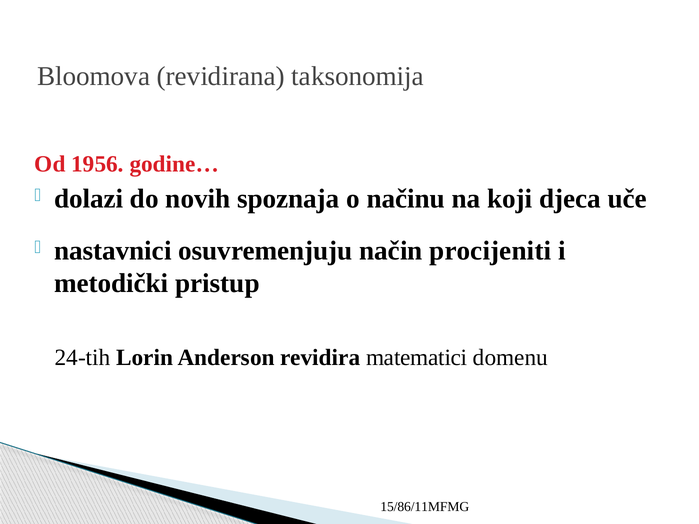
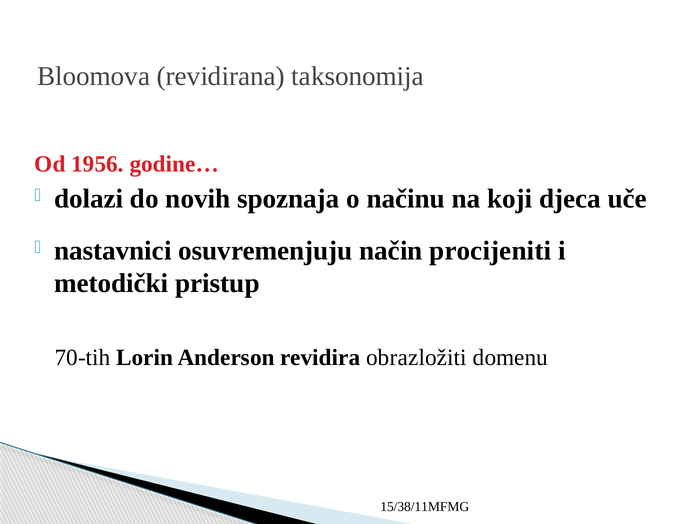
24-tih: 24-tih -> 70-tih
matematici: matematici -> obrazložiti
15/86/11MFMG: 15/86/11MFMG -> 15/38/11MFMG
